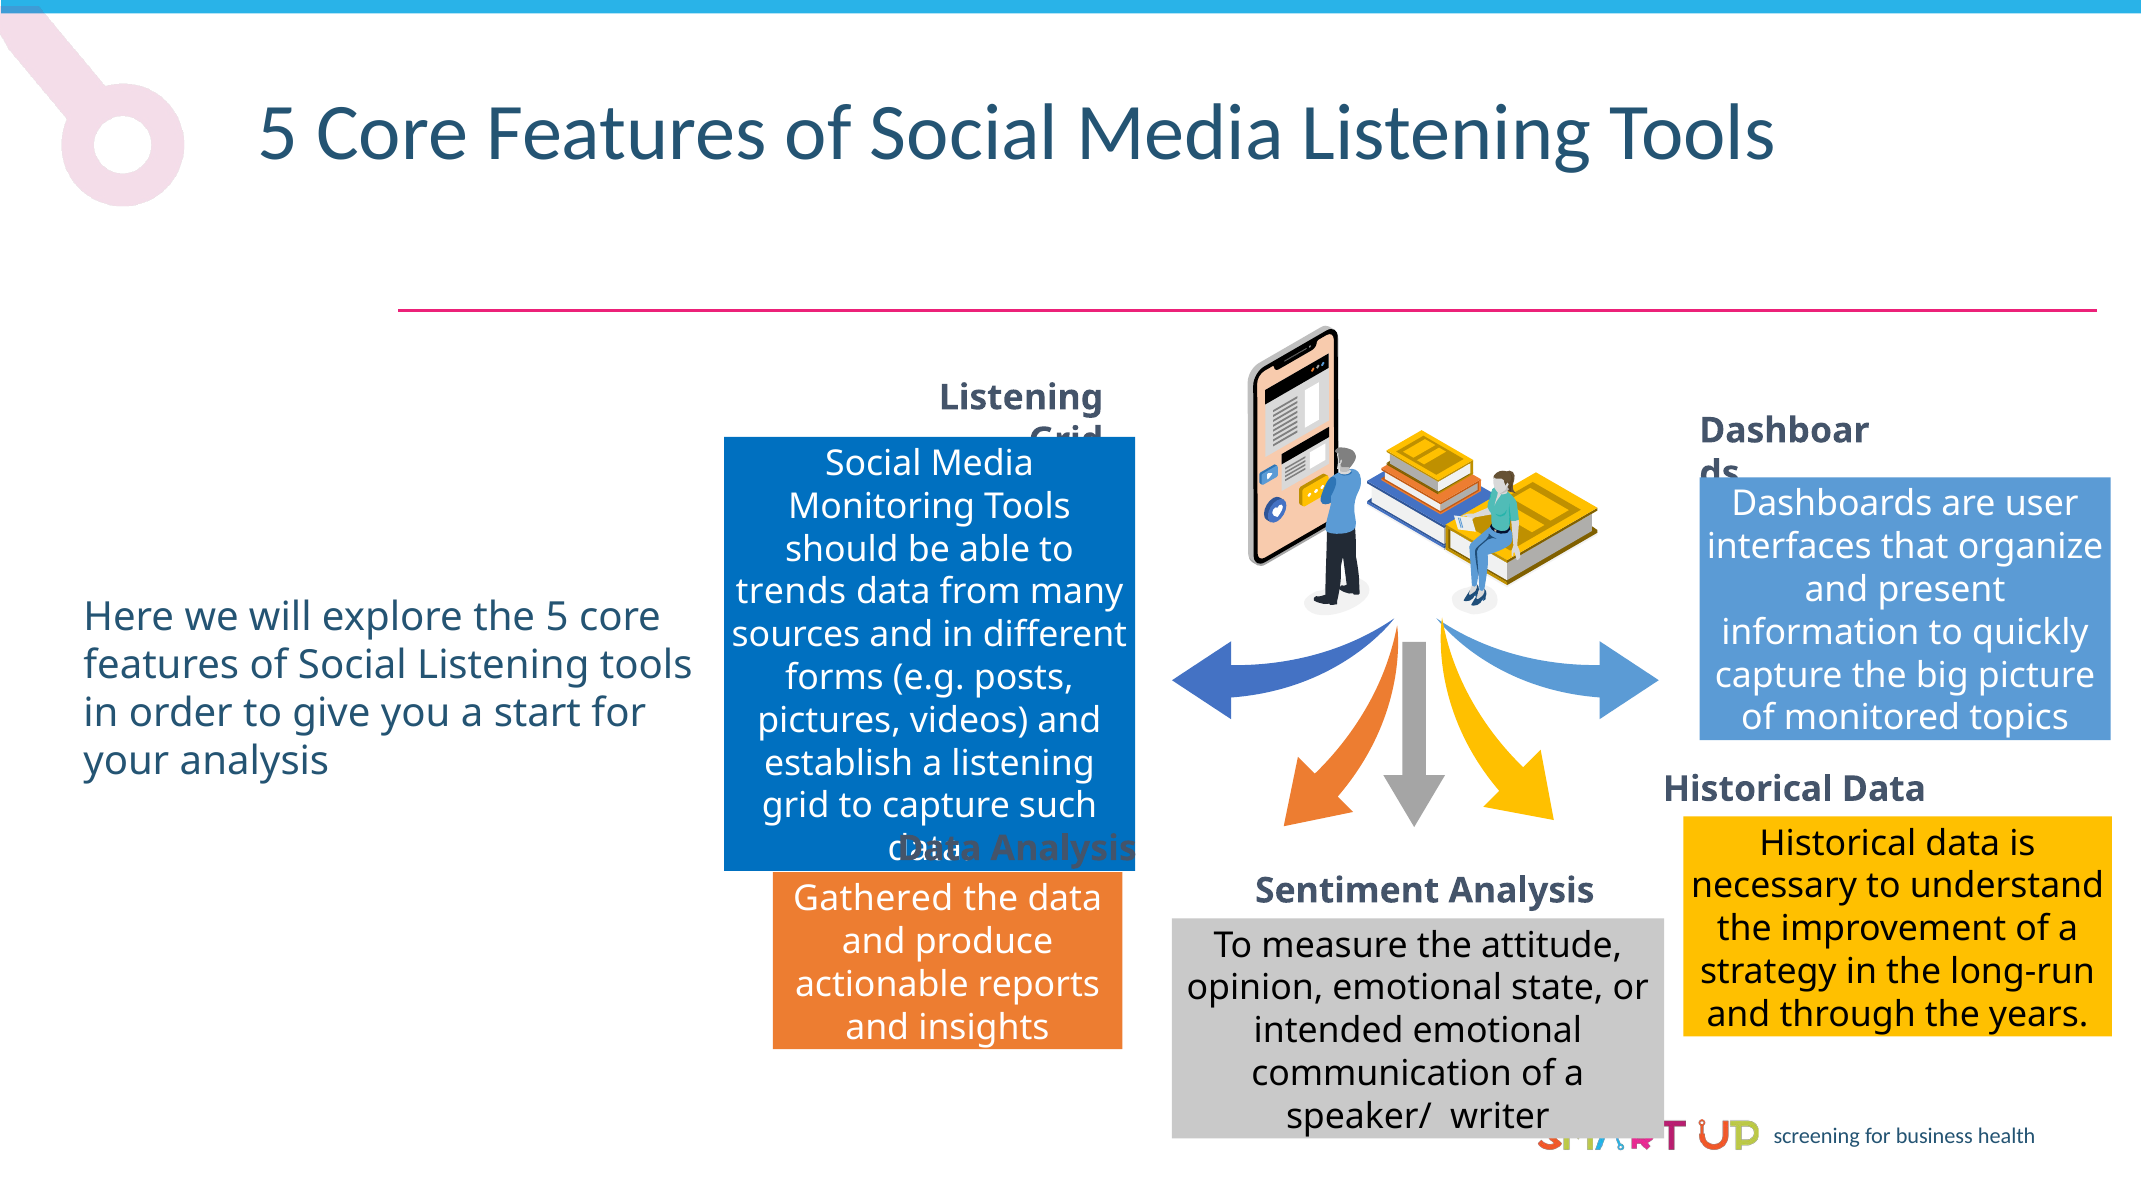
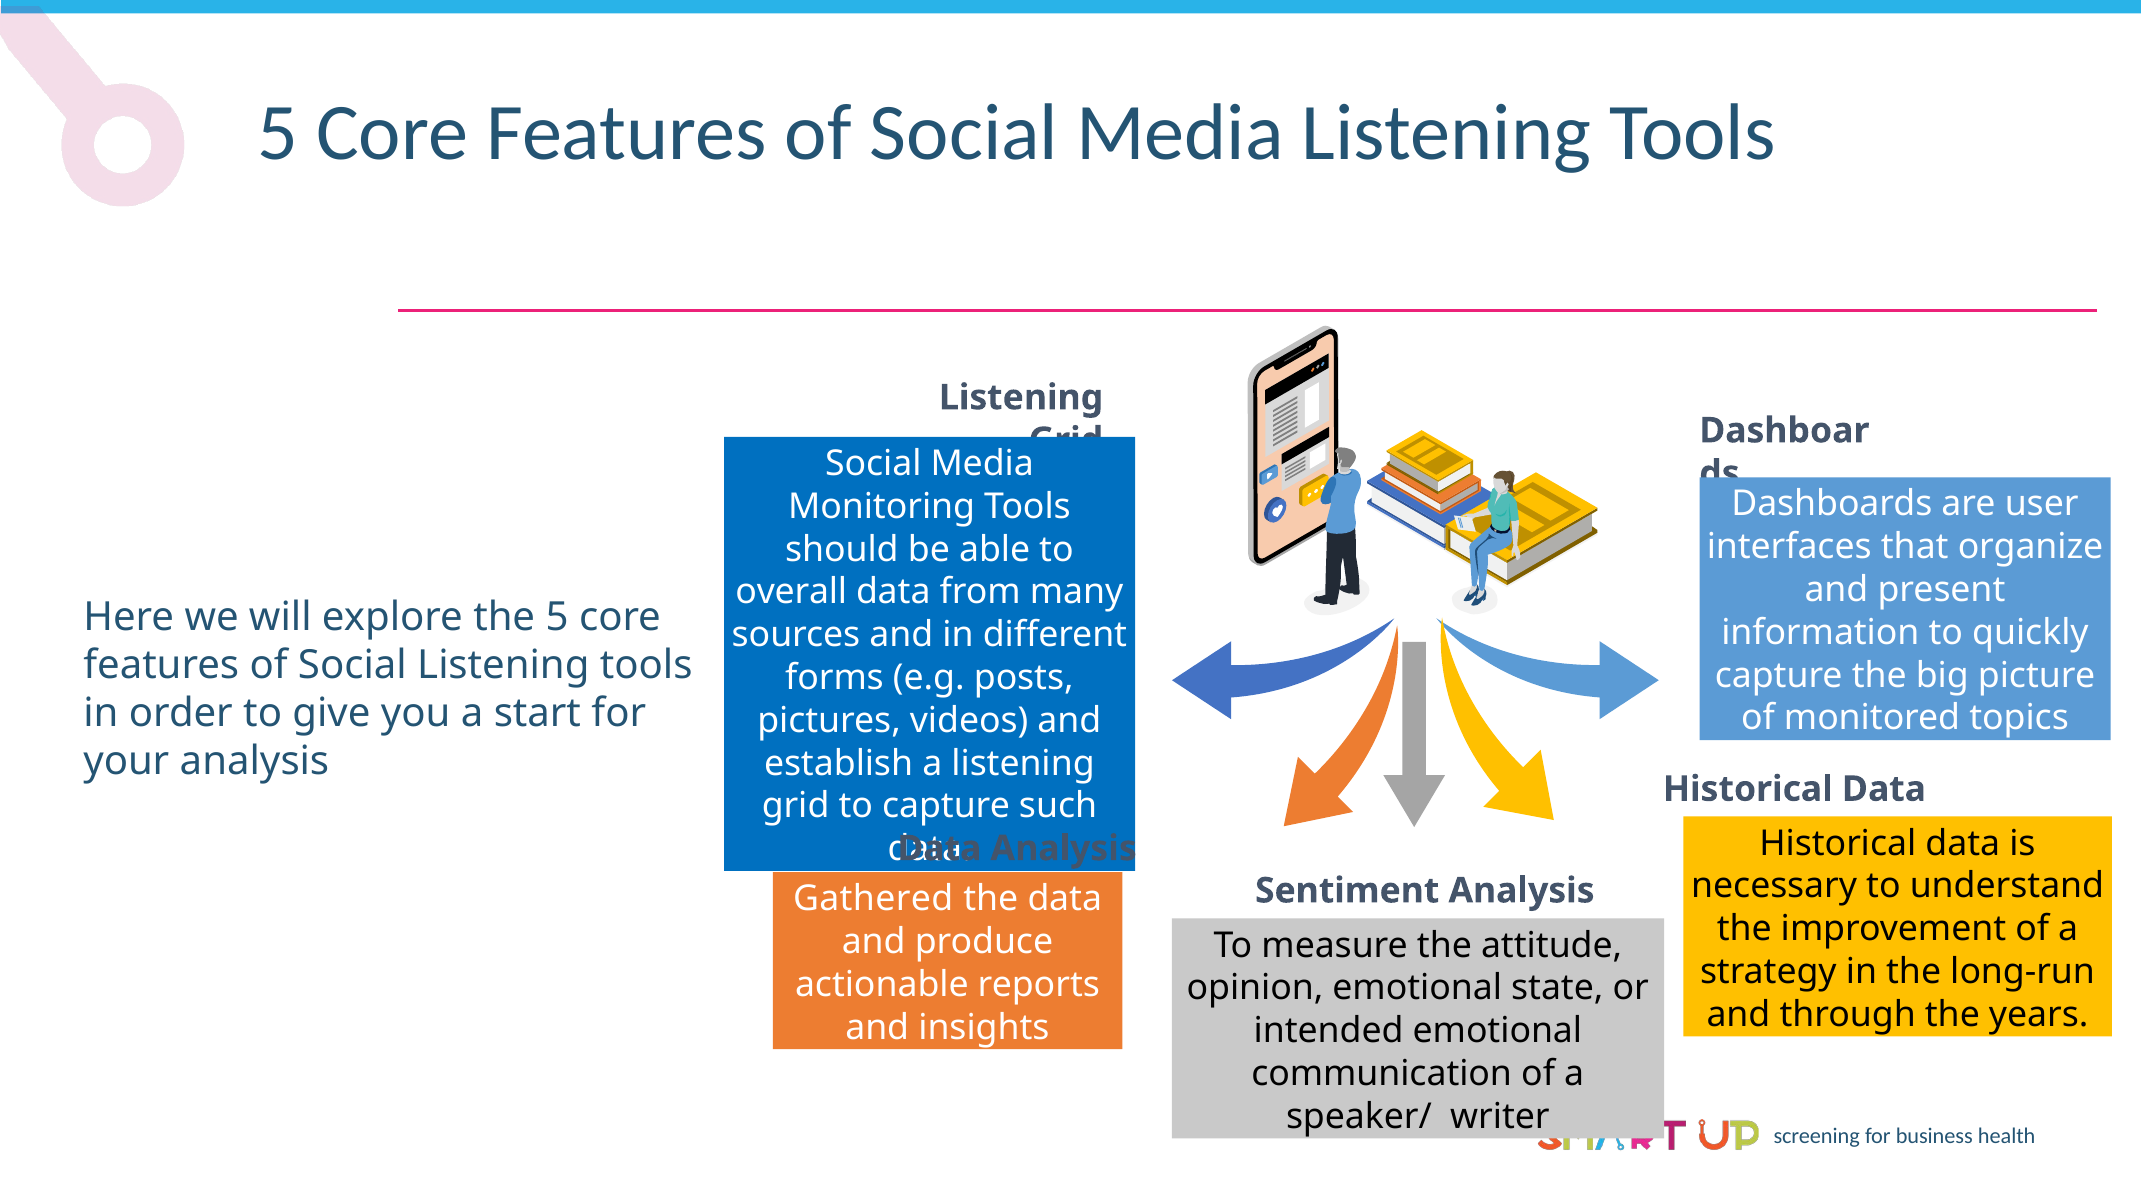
trends: trends -> overall
